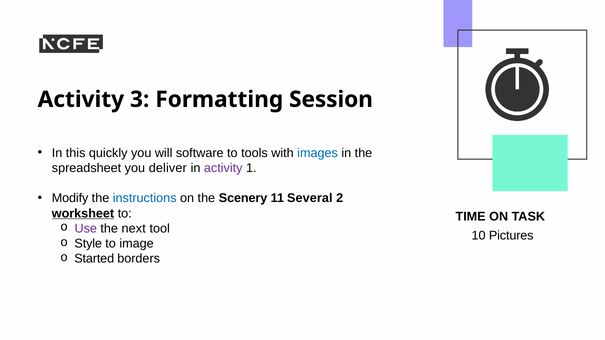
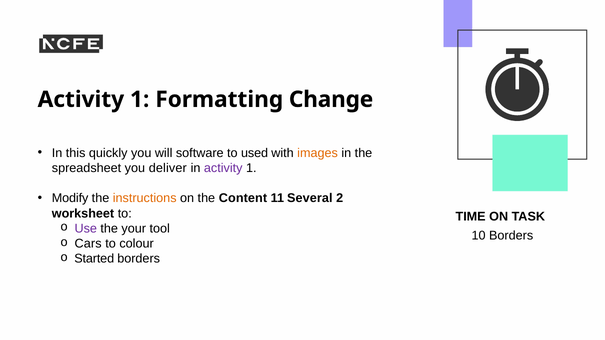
3 at (140, 100): 3 -> 1
Session: Session -> Change
tools: tools -> used
images colour: blue -> orange
instructions colour: blue -> orange
Scenery: Scenery -> Content
worksheet underline: present -> none
next: next -> your
10 Pictures: Pictures -> Borders
Style: Style -> Cars
image: image -> colour
